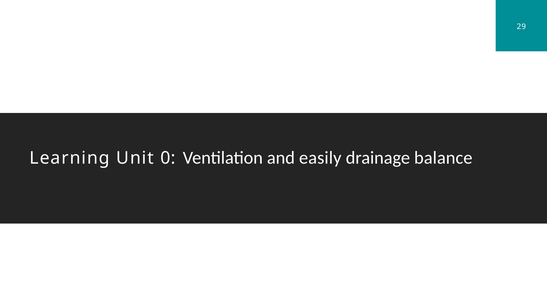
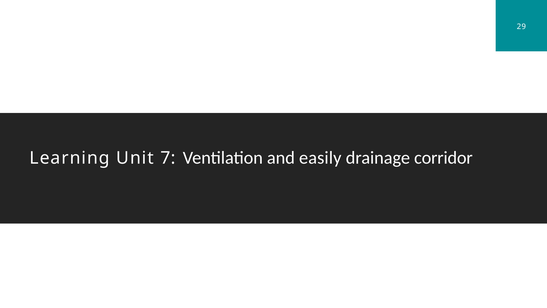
0: 0 -> 7
balance: balance -> corridor
